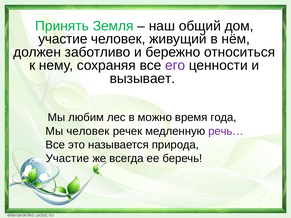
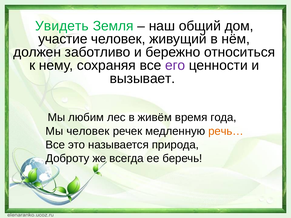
Принять: Принять -> Увидеть
можно: можно -> живём
речь… colour: purple -> orange
Участие at (67, 159): Участие -> Доброту
